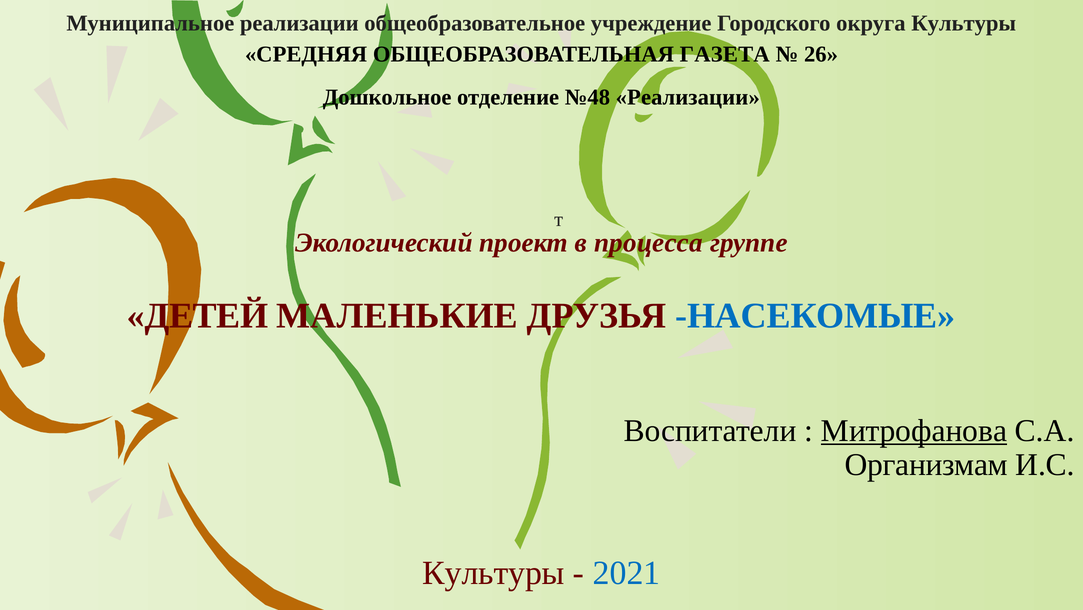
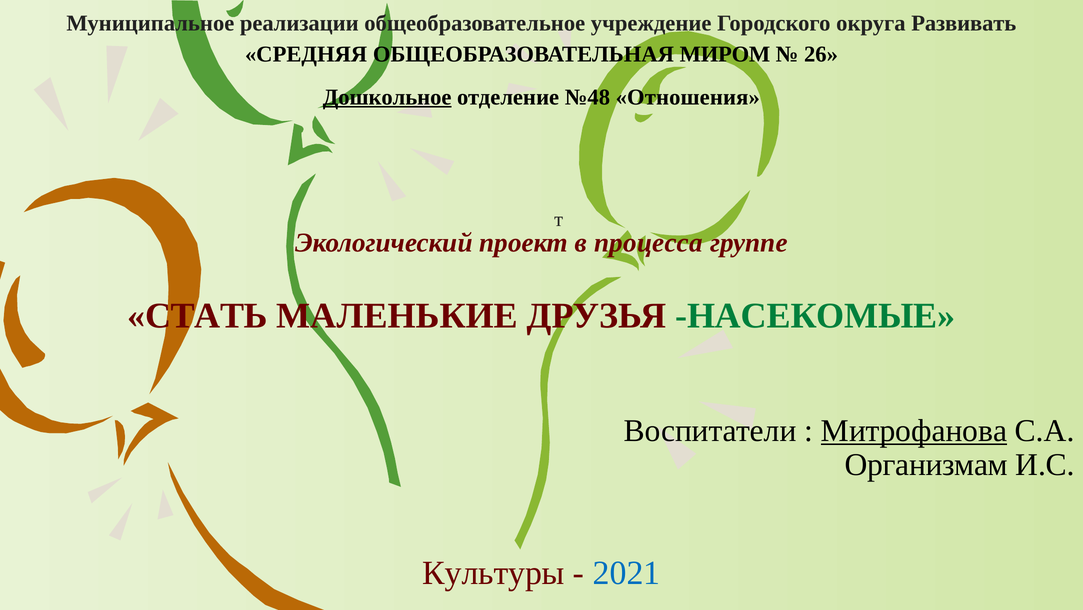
округа Культуры: Культуры -> Развивать
ГАЗЕТА: ГАЗЕТА -> МИРОМ
Дошкольное underline: none -> present
№48 Реализации: Реализации -> Отношения
ДЕТЕЙ: ДЕТЕЙ -> СТАТЬ
НАСЕКОМЫЕ colour: blue -> green
